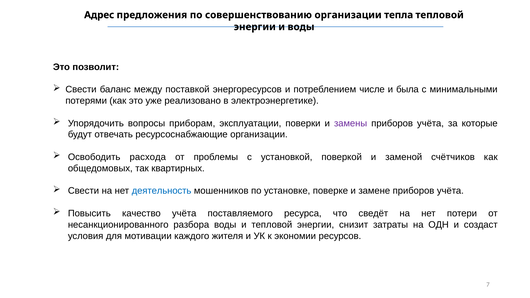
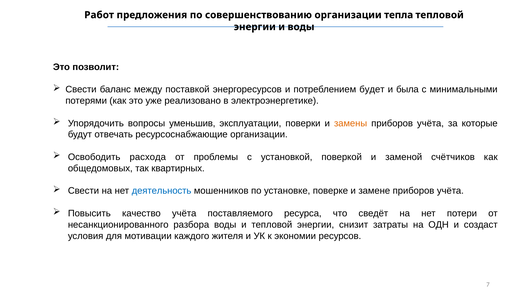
Адрес: Адрес -> Работ
числе: числе -> будет
приборам: приборам -> уменьшив
замены colour: purple -> orange
